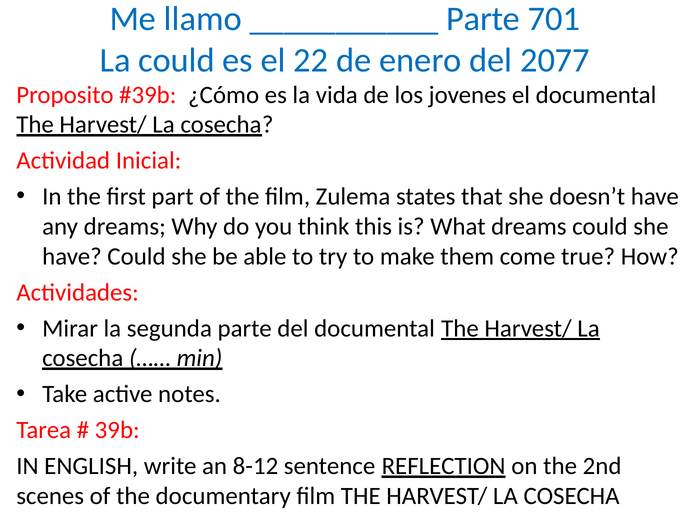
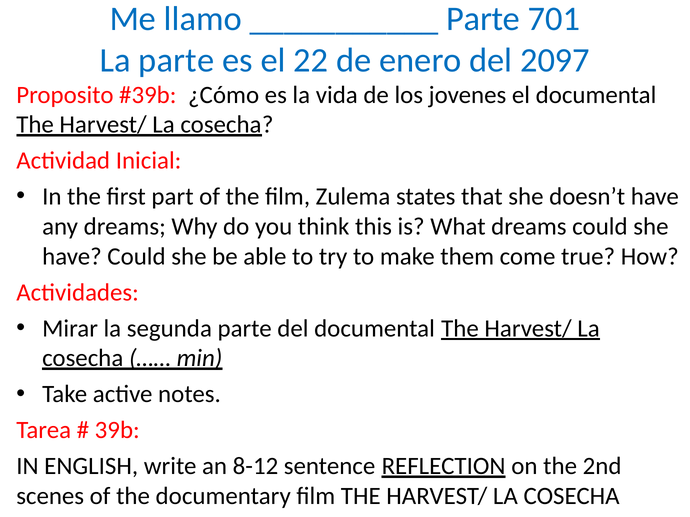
La could: could -> parte
2077: 2077 -> 2097
